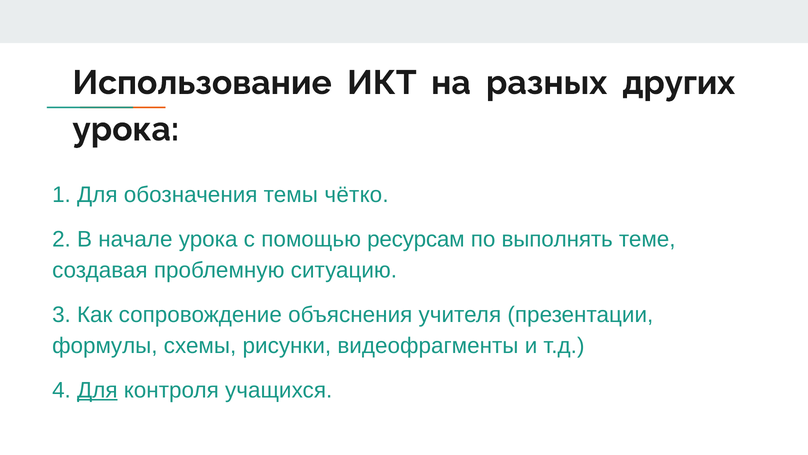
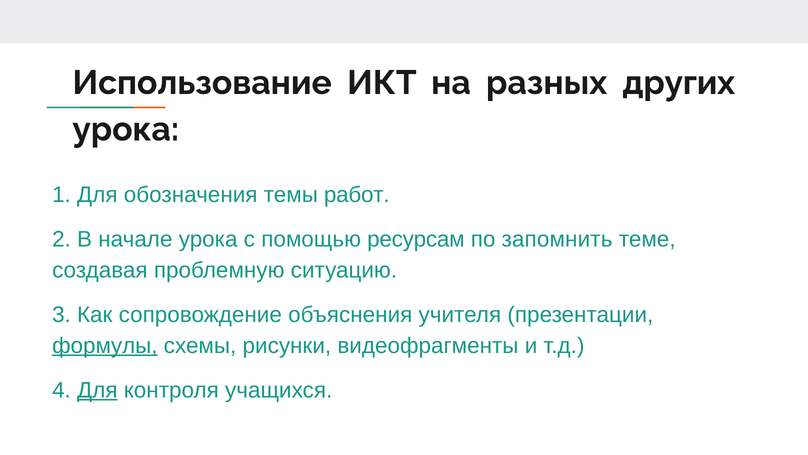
чётко: чётко -> работ
выполнять: выполнять -> запомнить
формулы underline: none -> present
